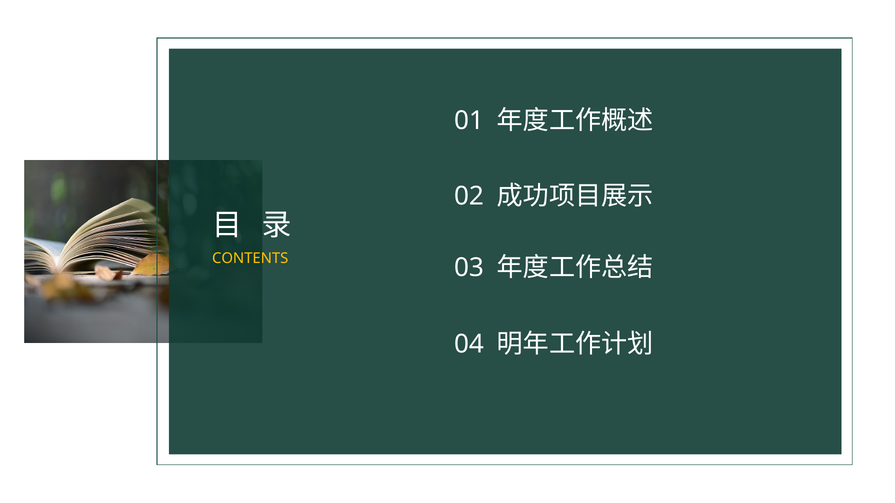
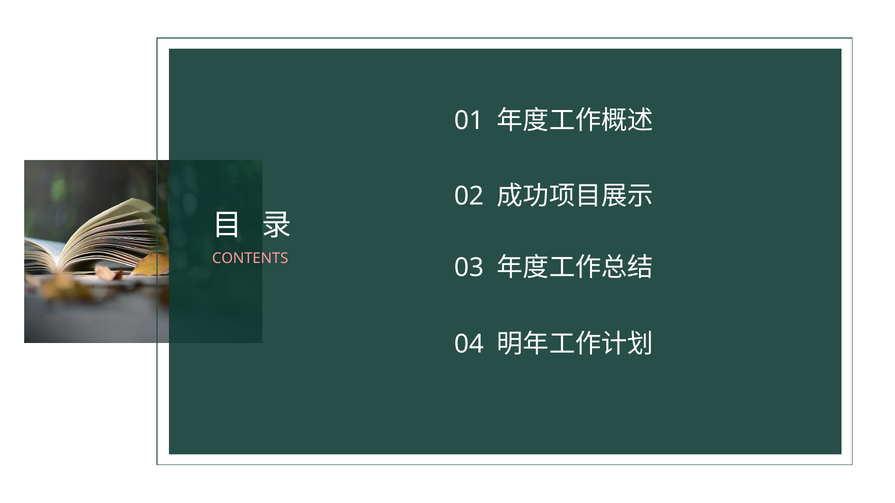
CONTENTS colour: yellow -> pink
